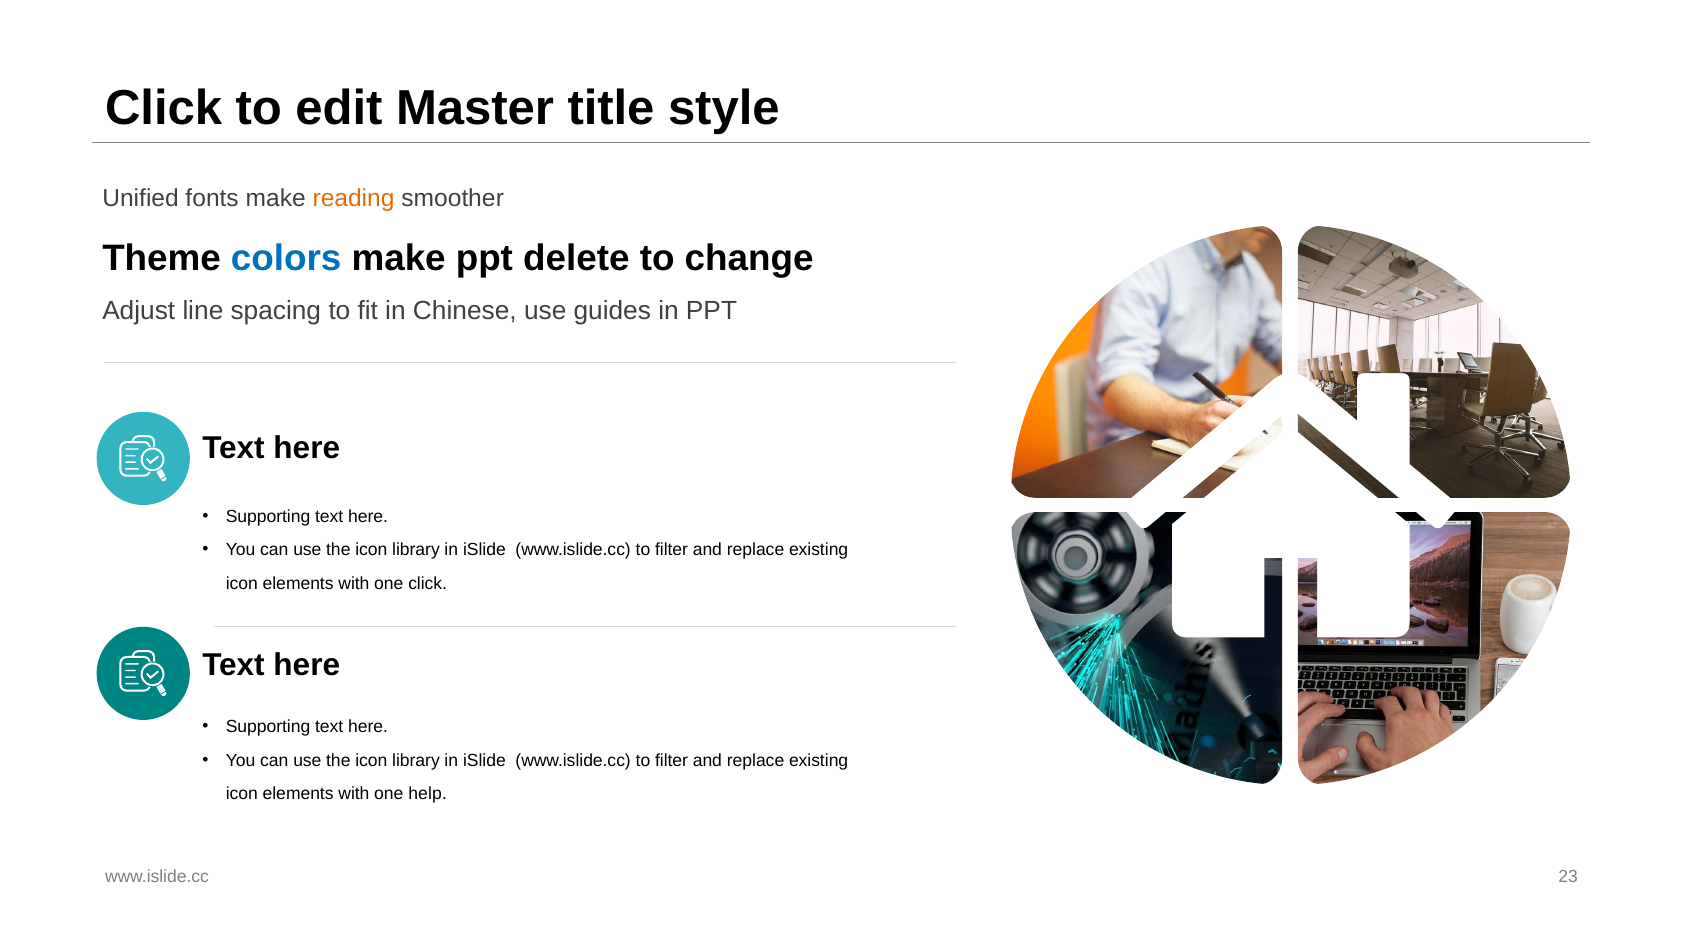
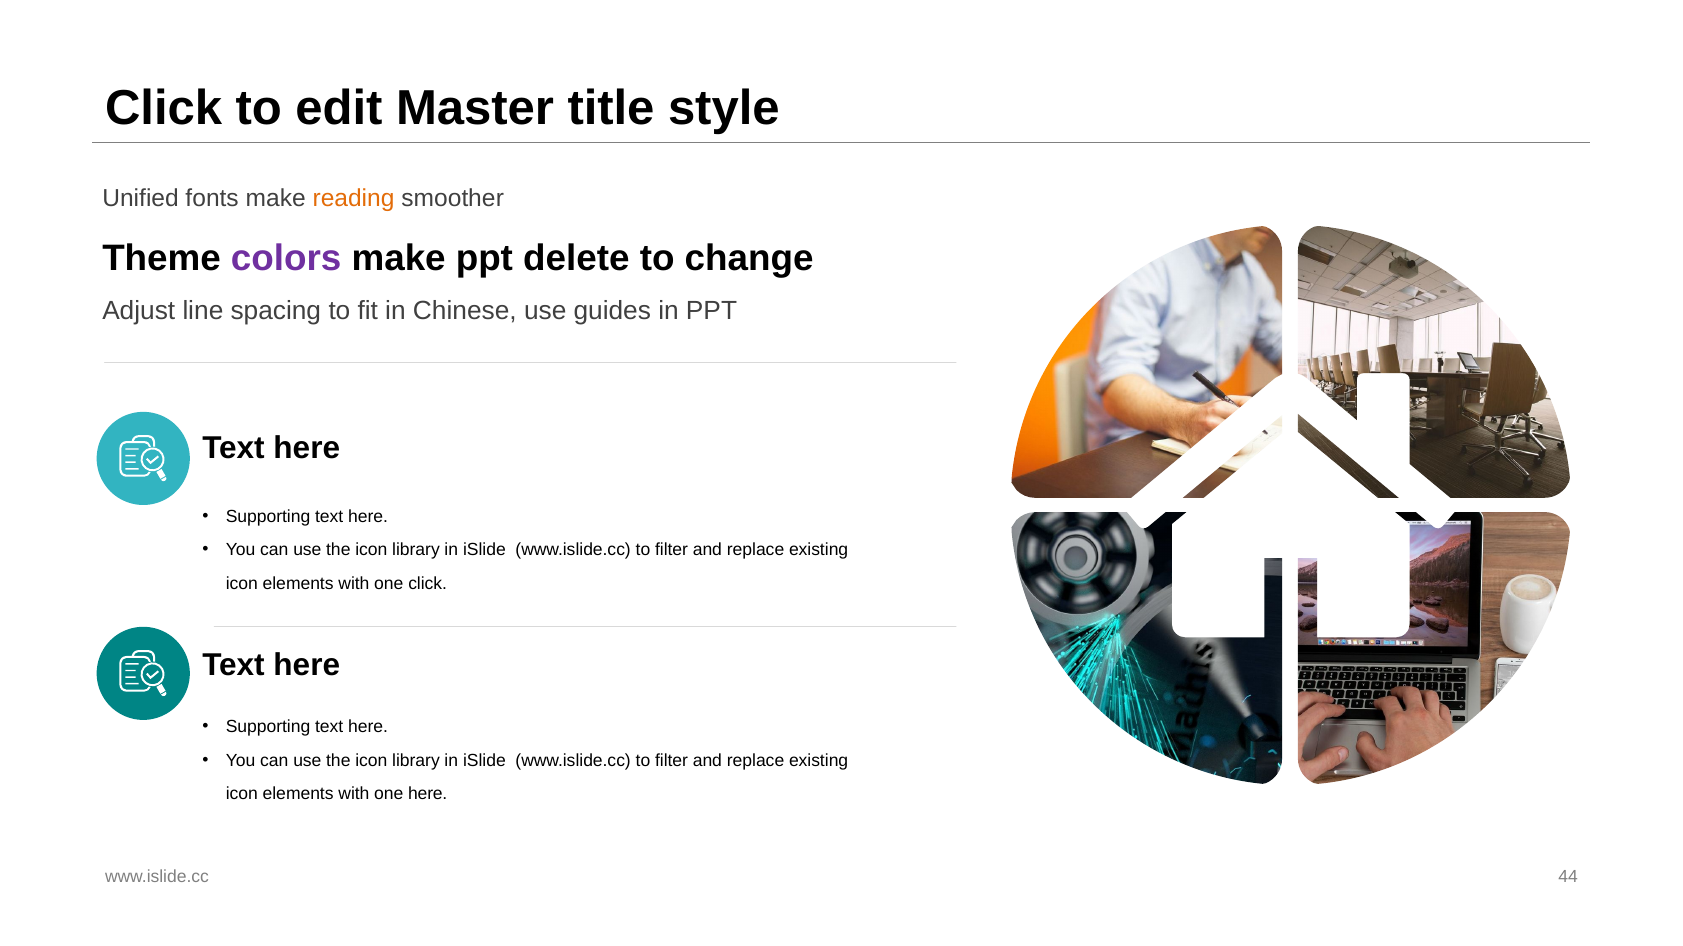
colors colour: blue -> purple
one help: help -> here
23: 23 -> 44
